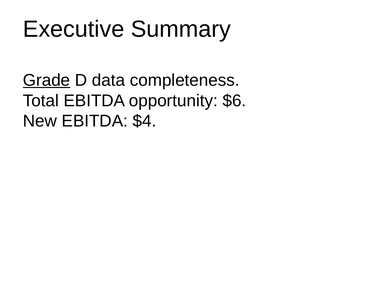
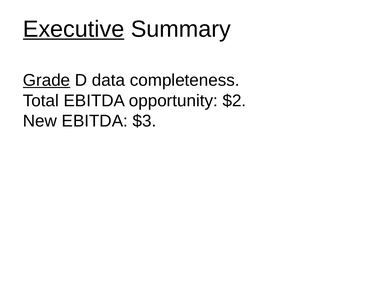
Executive underline: none -> present
$6: $6 -> $2
$4: $4 -> $3
